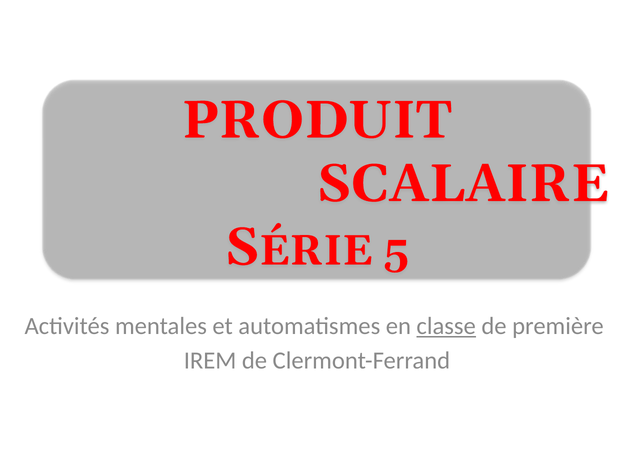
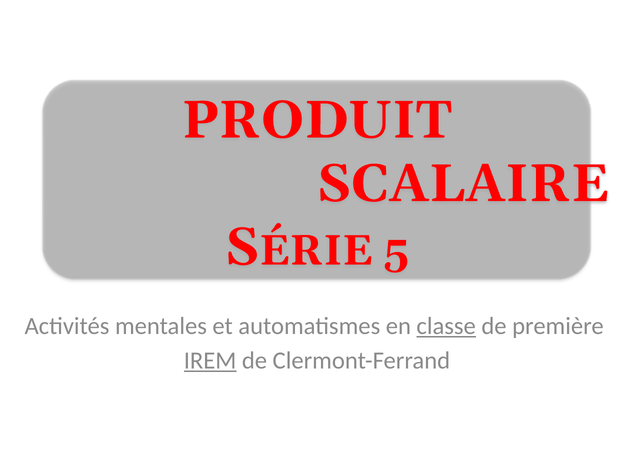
IREM underline: none -> present
